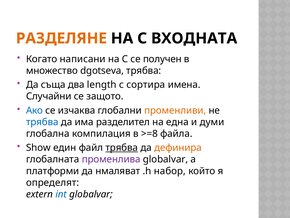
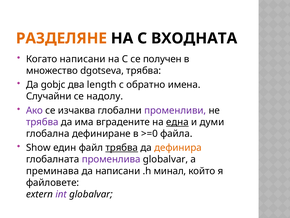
съща: съща -> gobjc
сортира: сортира -> обратно
защото: защото -> надолу
Ако colour: blue -> purple
променливи colour: orange -> purple
трябва at (42, 122) colour: blue -> purple
разделител: разделител -> вградените
една underline: none -> present
компилация: компилация -> дефиниране
>=8: >=8 -> >=0
платформи: платформи -> преминава
да нмаляват: нмаляват -> написани
набор: набор -> минал
определят: определят -> файловете
int colour: blue -> purple
